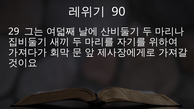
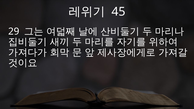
90: 90 -> 45
